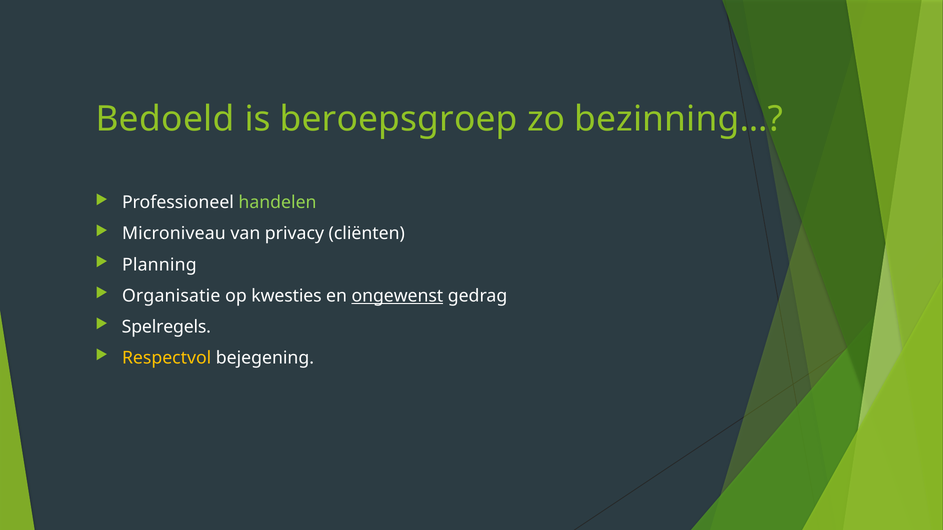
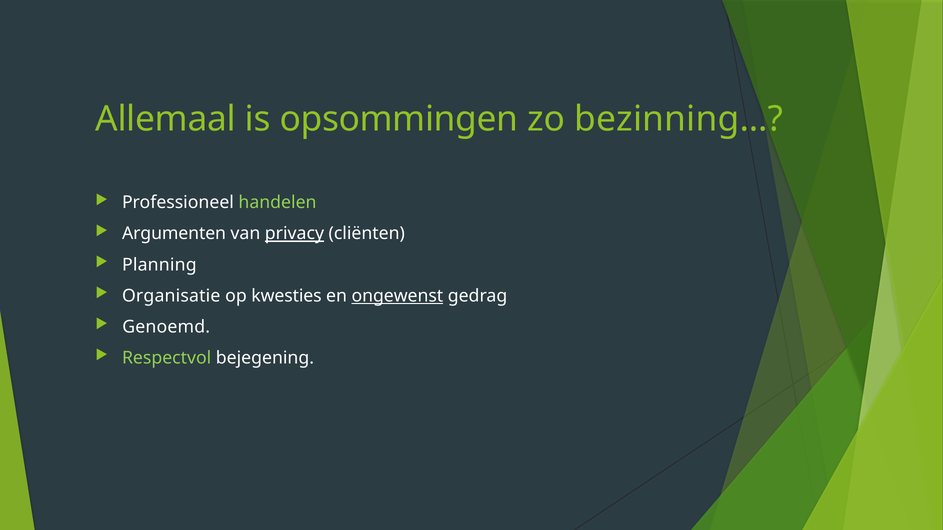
Bedoeld: Bedoeld -> Allemaal
beroepsgroep: beroepsgroep -> opsommingen
Microniveau: Microniveau -> Argumenten
privacy underline: none -> present
Spelregels: Spelregels -> Genoemd
Respectvol colour: yellow -> light green
